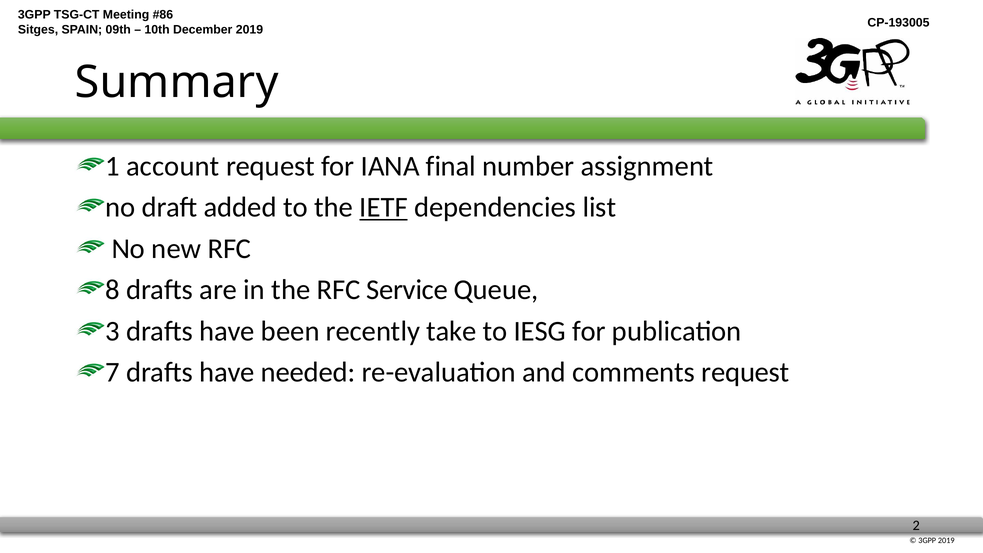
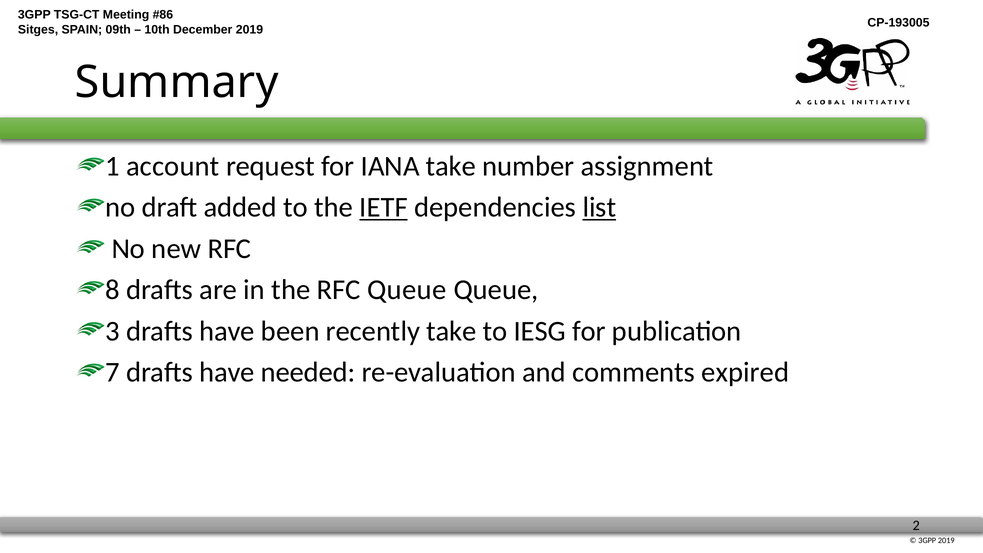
IANA final: final -> take
list underline: none -> present
RFC Service: Service -> Queue
comments request: request -> expired
